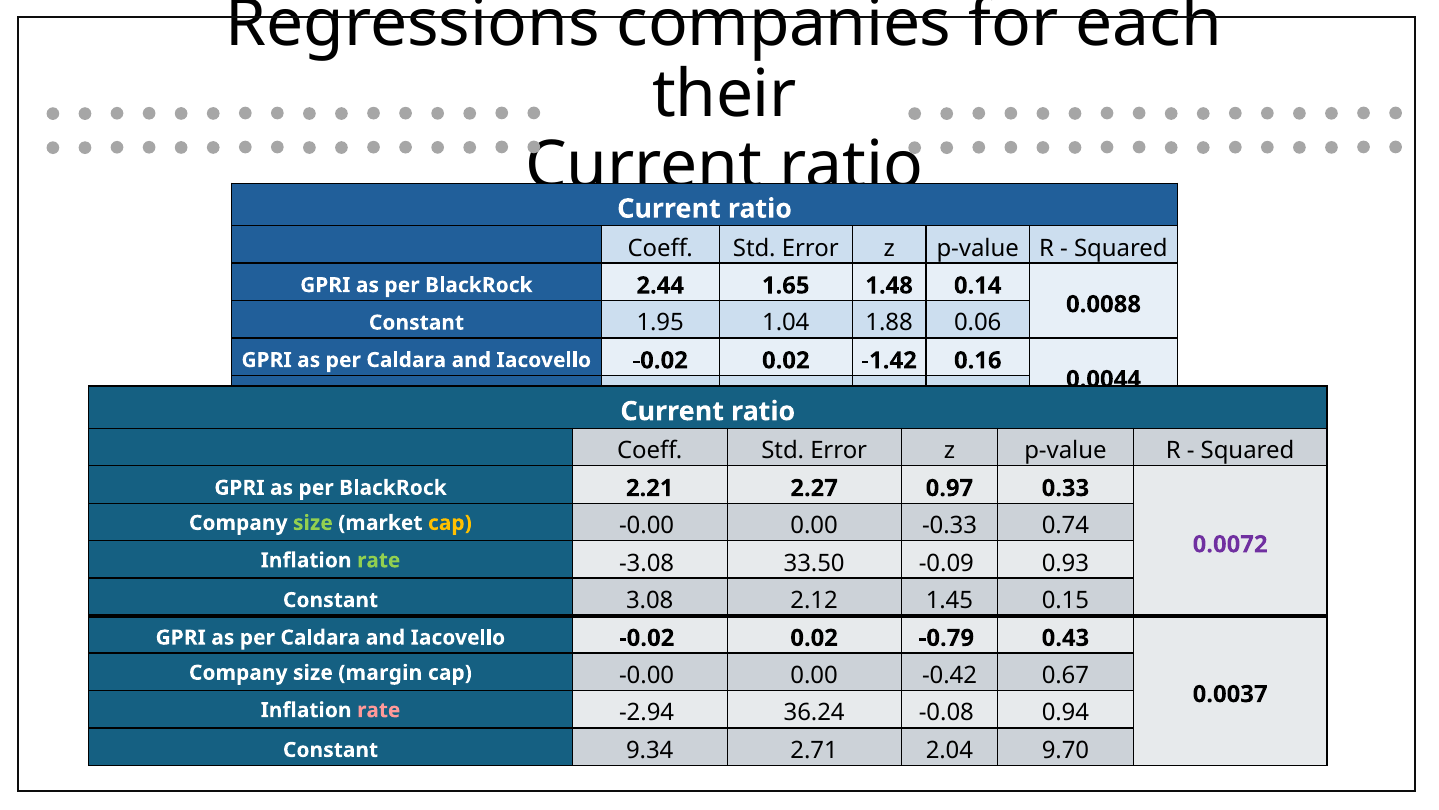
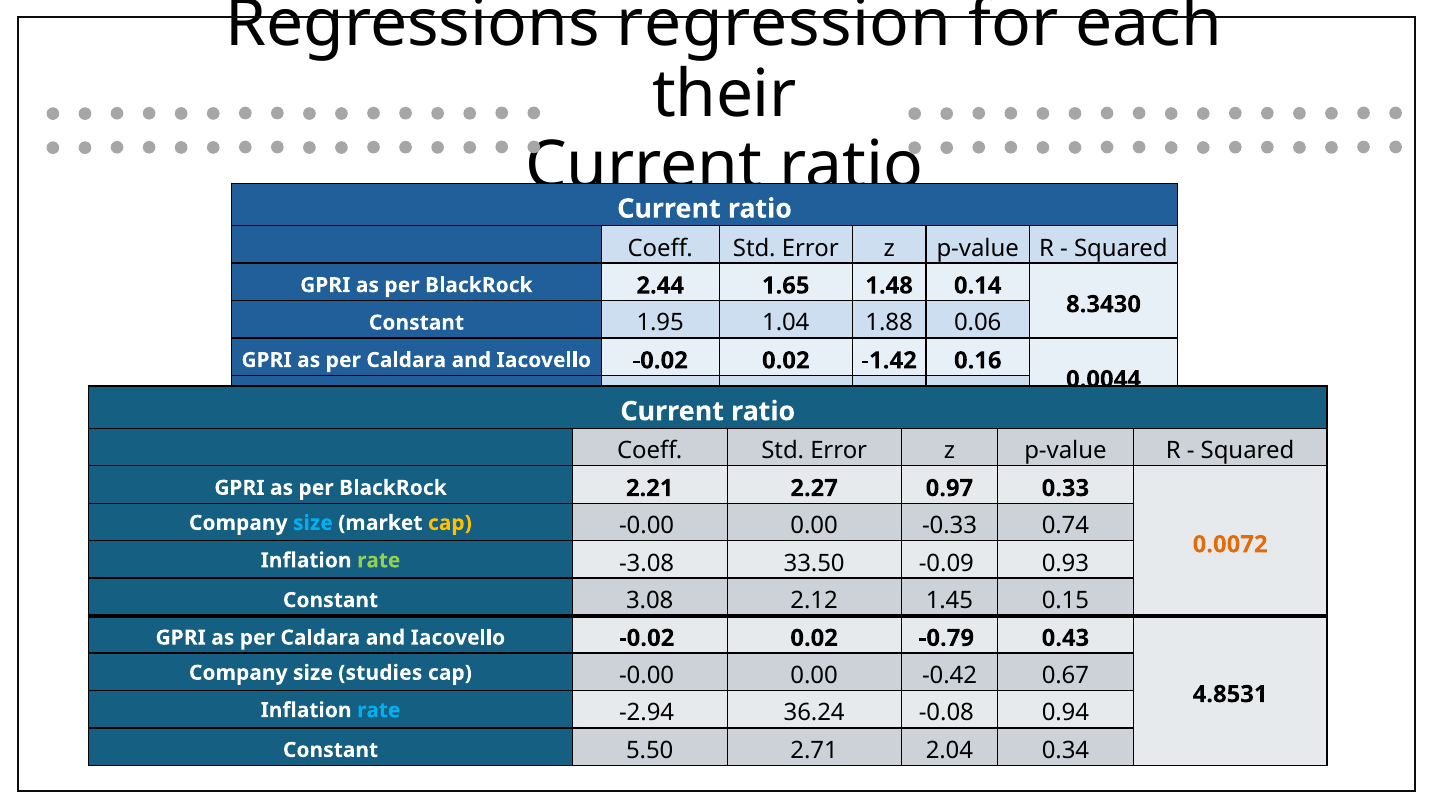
companies: companies -> regression
0.0088: 0.0088 -> 8.3430
size at (313, 523) colour: light green -> light blue
0.0072 colour: purple -> orange
margin: margin -> studies
0.0037: 0.0037 -> 4.8531
rate at (379, 710) colour: pink -> light blue
9.34: 9.34 -> 5.50
9.70: 9.70 -> 0.34
